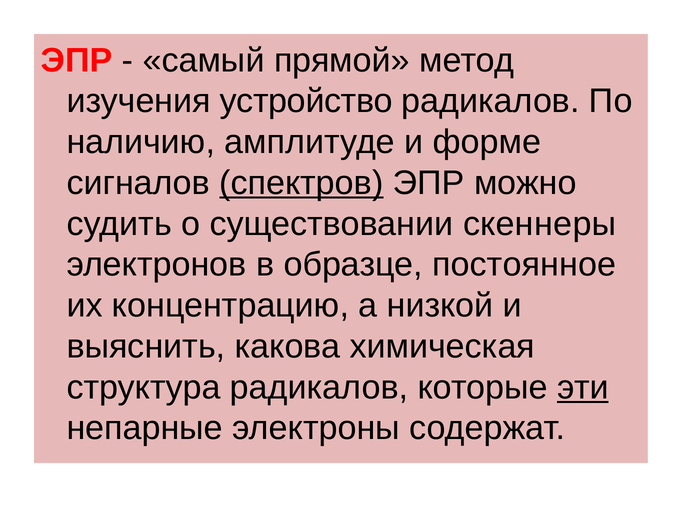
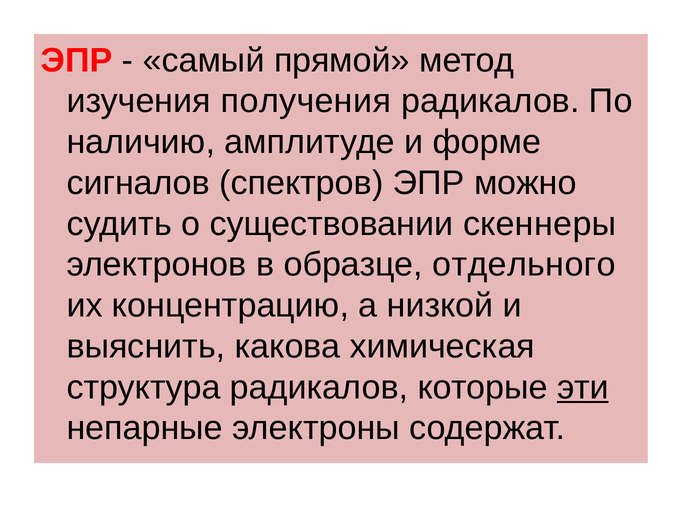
устройство: устройство -> получения
спектров underline: present -> none
постоянное: постоянное -> отдельного
